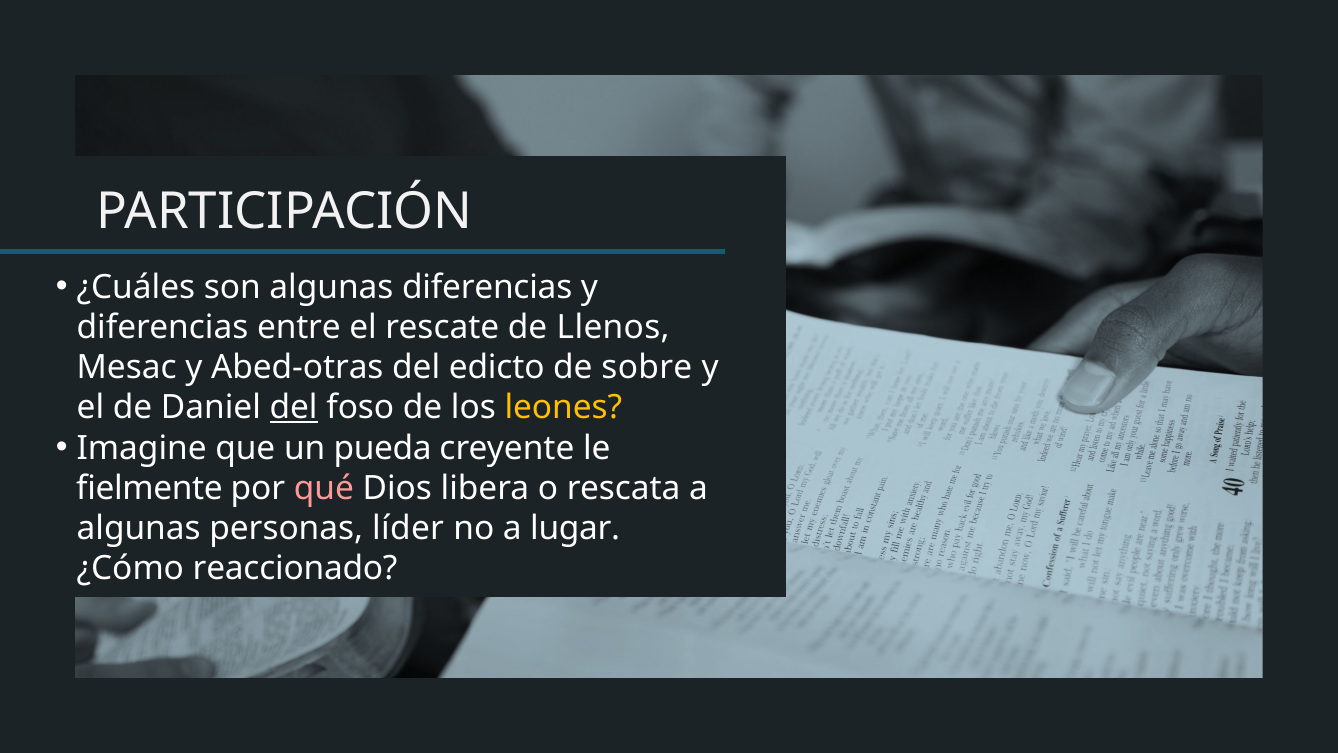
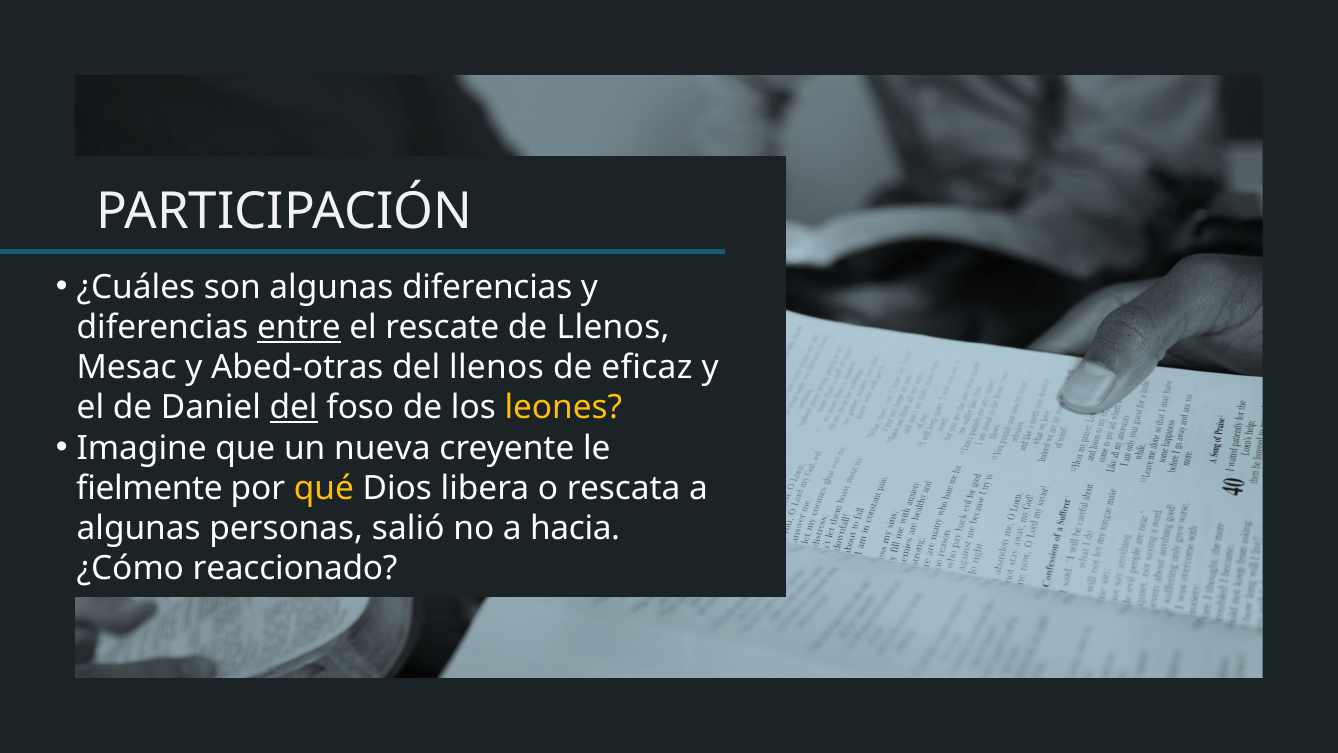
entre underline: none -> present
del edicto: edicto -> llenos
sobre: sobre -> eficaz
pueda: pueda -> nueva
qué colour: pink -> yellow
líder: líder -> salió
lugar: lugar -> hacia
